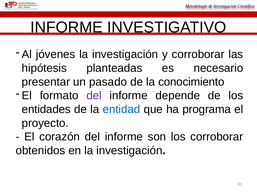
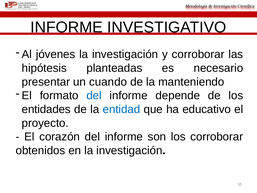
pasado: pasado -> cuando
conocimiento: conocimiento -> manteniendo
del at (94, 95) colour: purple -> blue
programa: programa -> educativo
